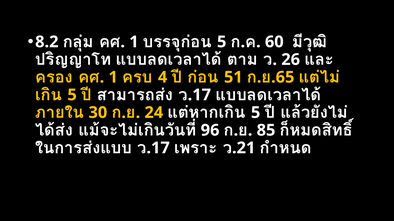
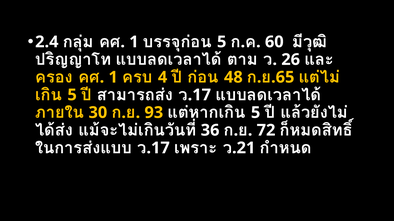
8.2: 8.2 -> 2.4
51: 51 -> 48
24: 24 -> 93
96: 96 -> 36
85: 85 -> 72
